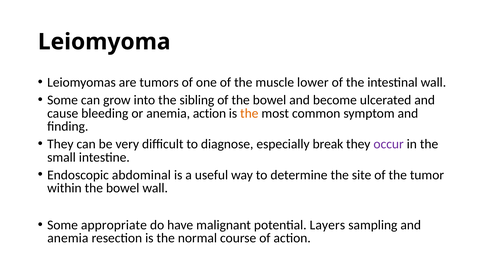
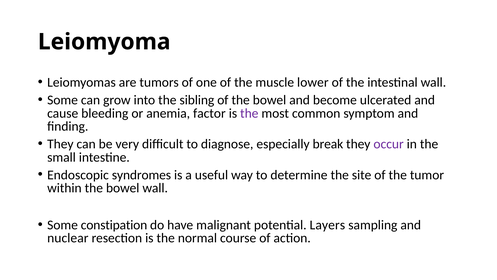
anemia action: action -> factor
the at (249, 113) colour: orange -> purple
abdominal: abdominal -> syndromes
appropriate: appropriate -> constipation
anemia at (68, 238): anemia -> nuclear
